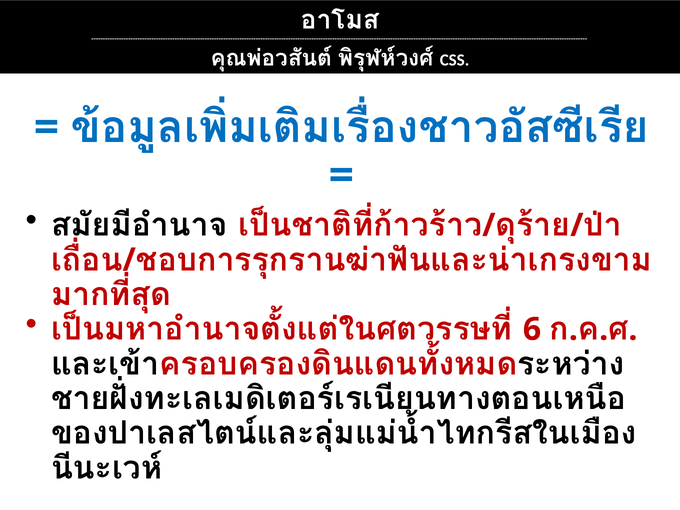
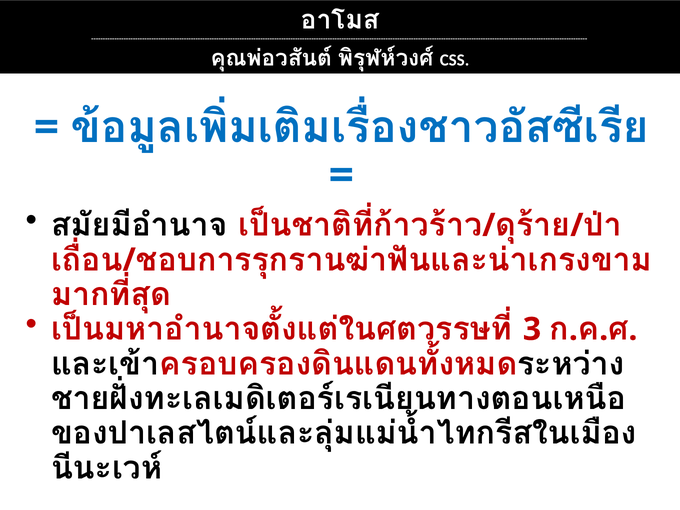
6: 6 -> 3
